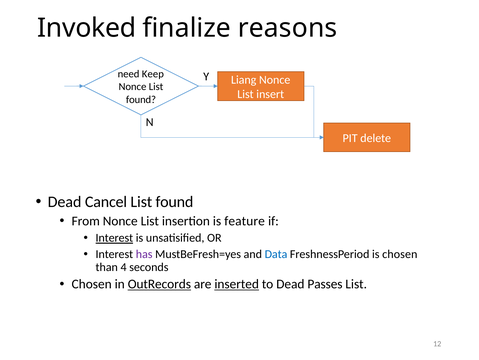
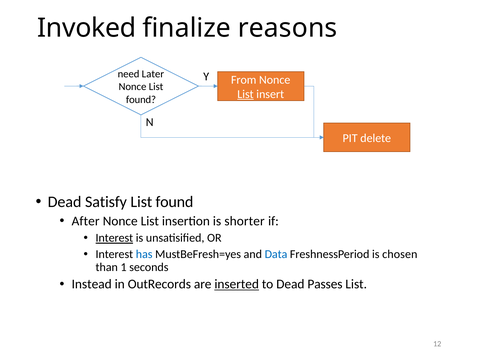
Keep: Keep -> Later
Liang: Liang -> From
List at (245, 94) underline: none -> present
Cancel: Cancel -> Satisfy
From: From -> After
feature: feature -> shorter
has colour: purple -> blue
4: 4 -> 1
Chosen at (92, 284): Chosen -> Instead
OutRecords underline: present -> none
